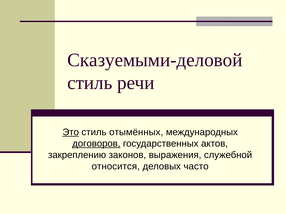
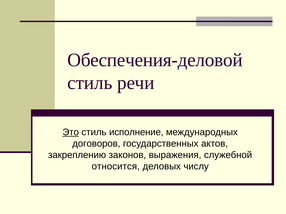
Сказуемыми-деловой: Сказуемыми-деловой -> Обеспечения-деловой
отымённых: отымённых -> исполнение
договоров underline: present -> none
часто: часто -> числу
